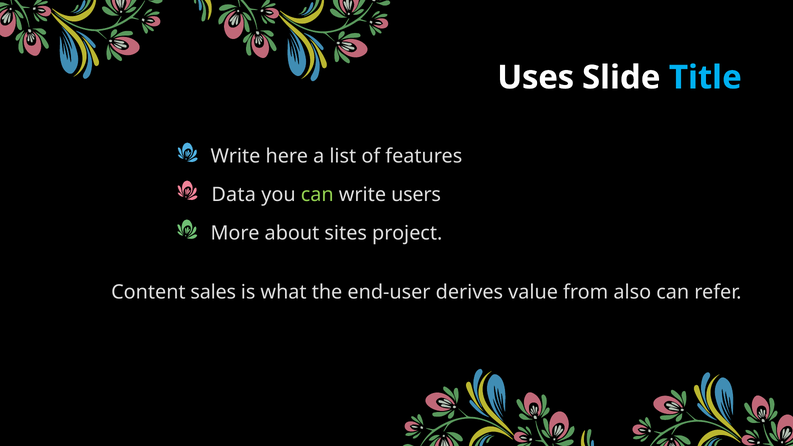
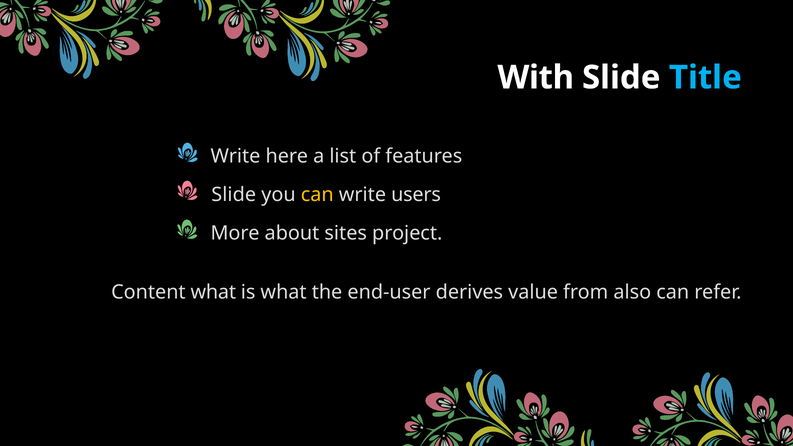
Uses: Uses -> With
Data at (234, 195): Data -> Slide
can at (317, 195) colour: light green -> yellow
Content sales: sales -> what
